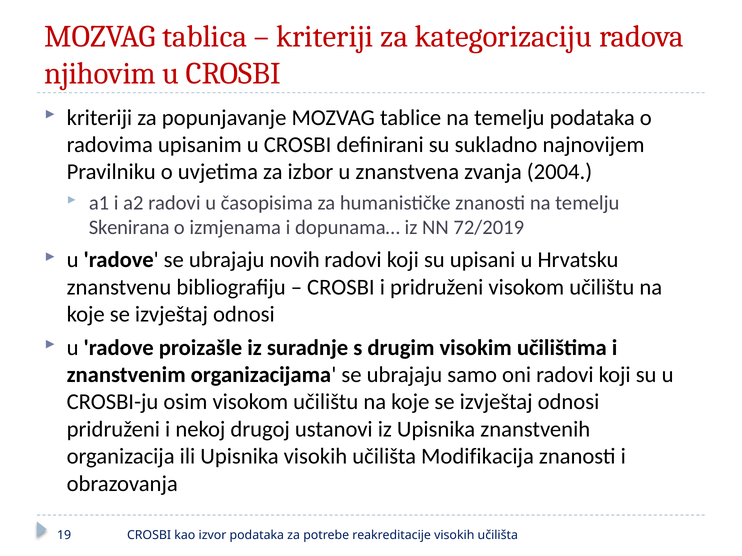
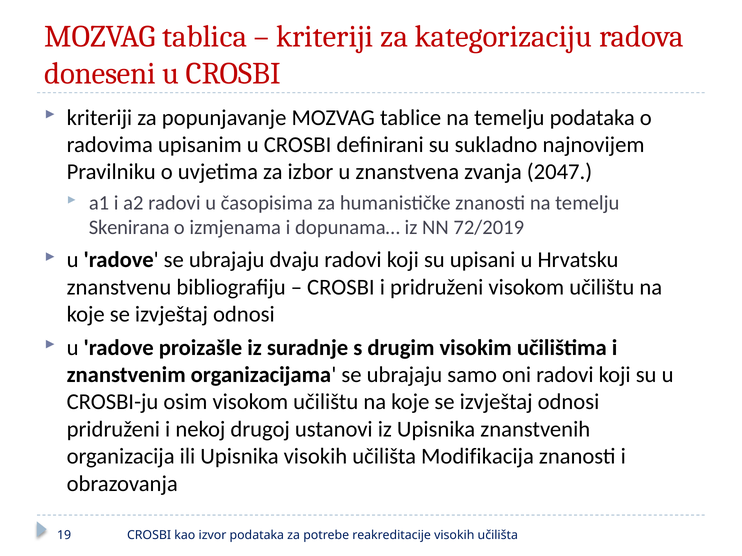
njihovim: njihovim -> doneseni
2004: 2004 -> 2047
novih: novih -> dvaju
